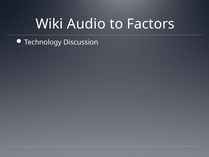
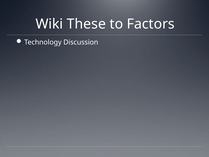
Audio: Audio -> These
